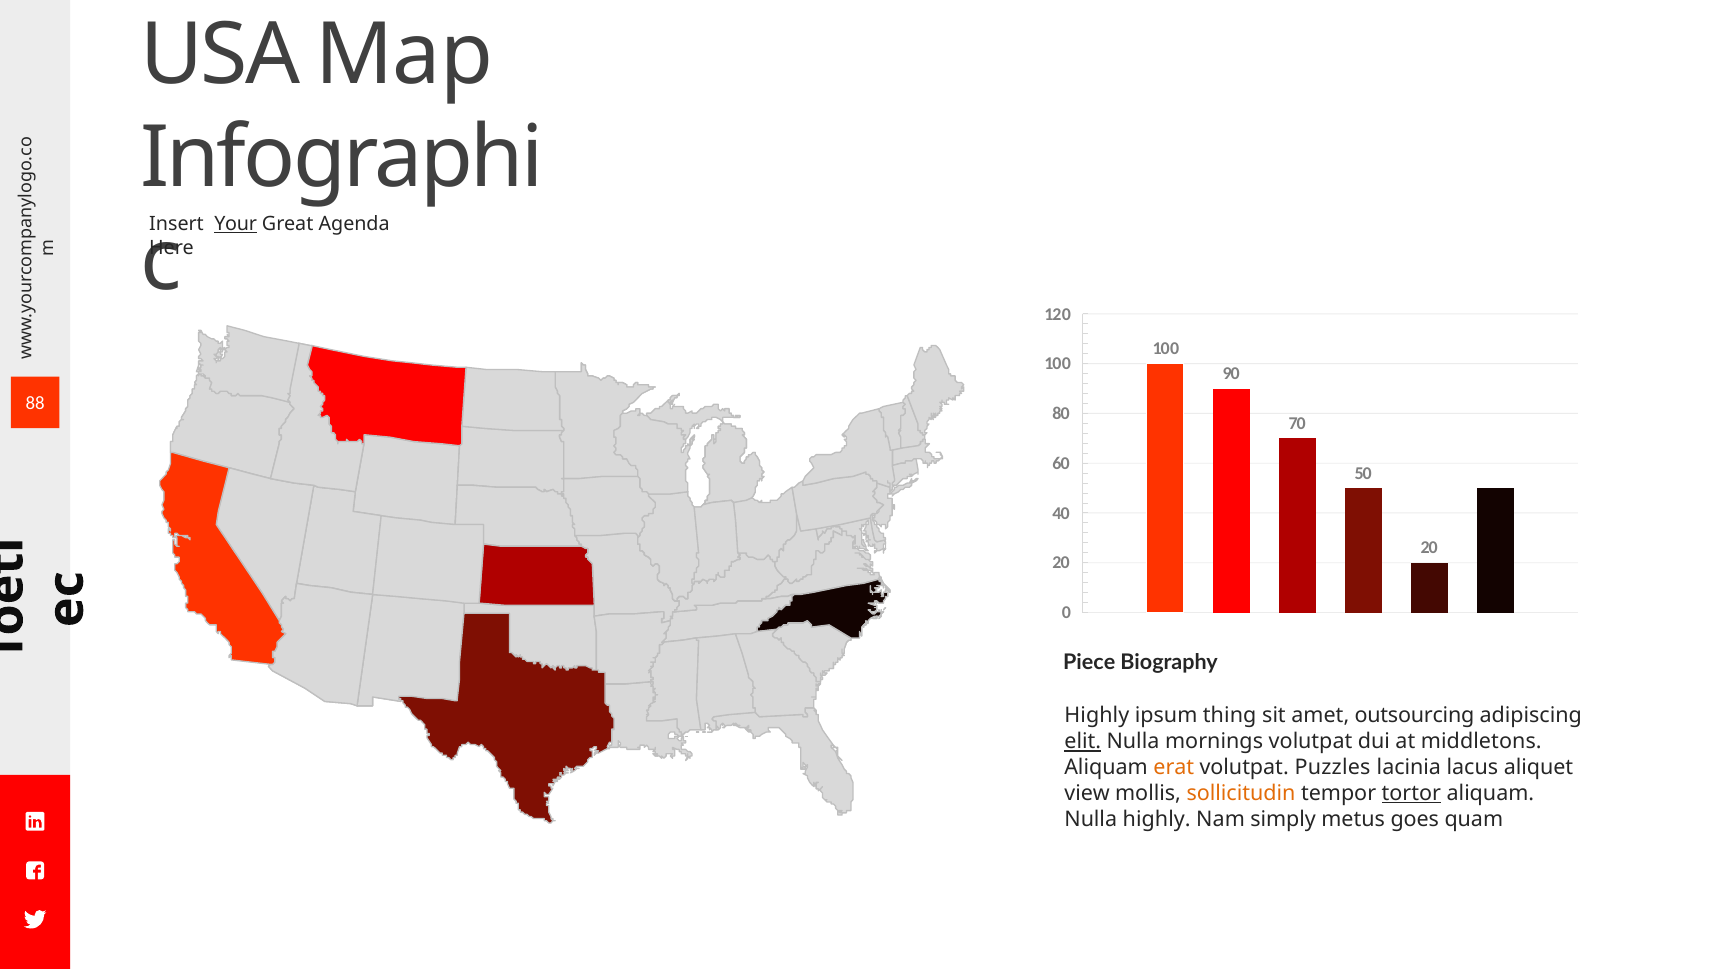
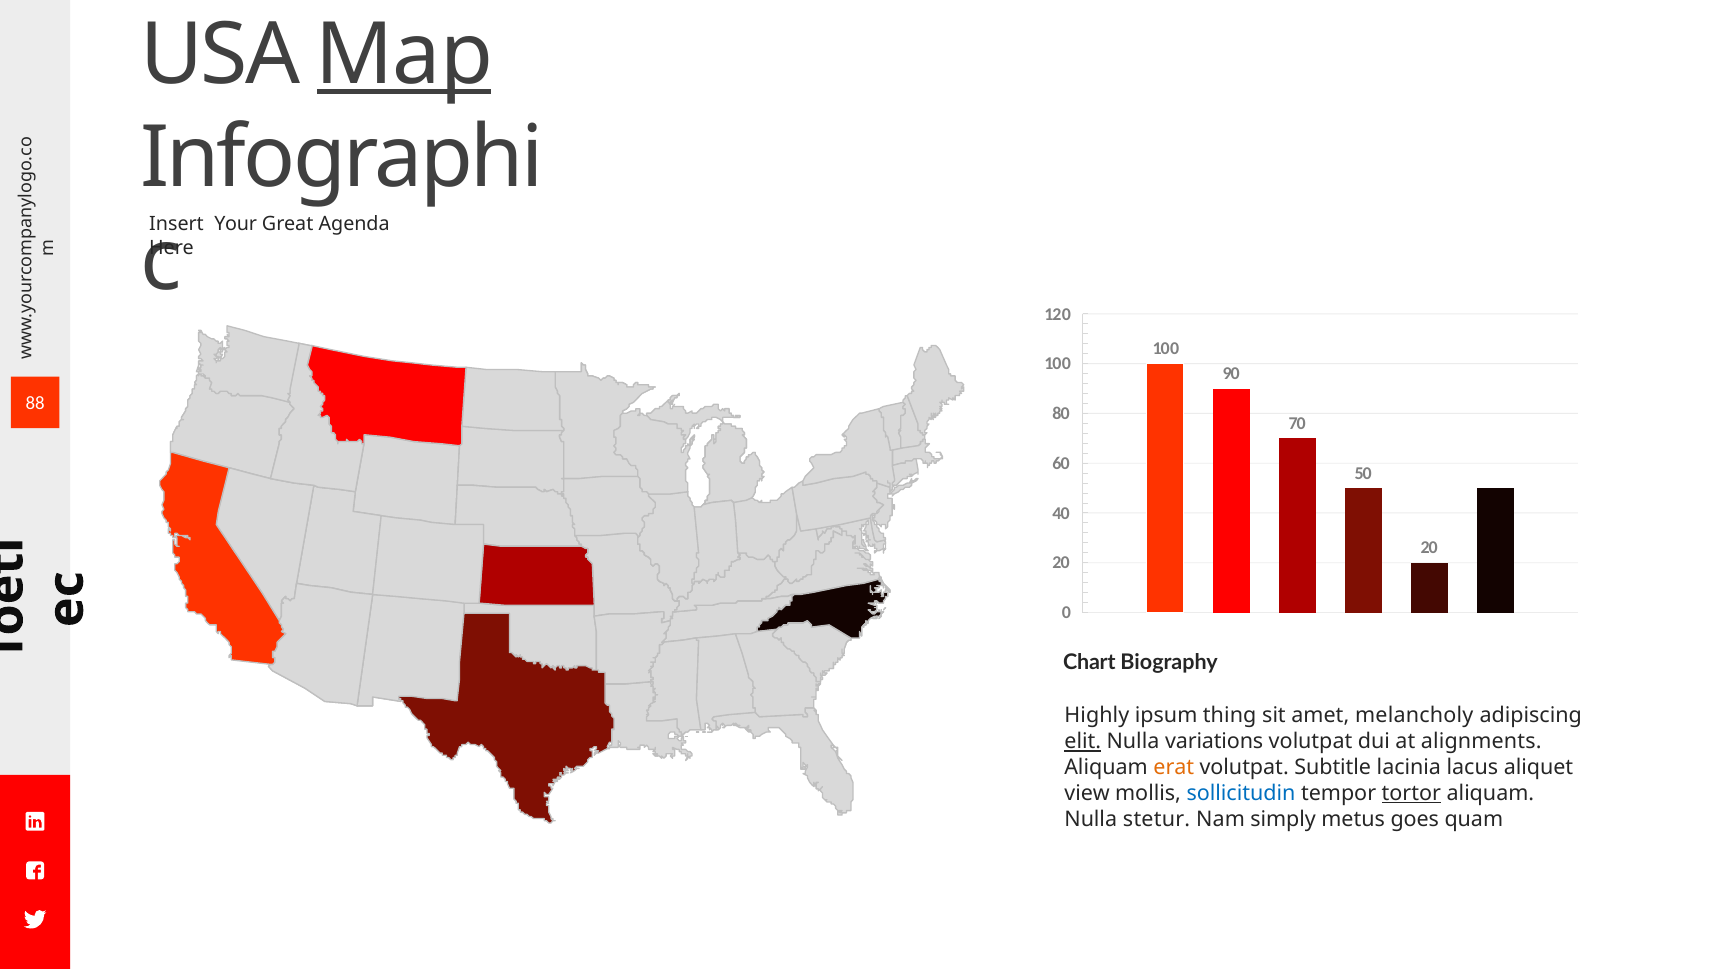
Map underline: none -> present
Your underline: present -> none
Piece: Piece -> Chart
outsourcing: outsourcing -> melancholy
mornings: mornings -> variations
middletons: middletons -> alignments
Puzzles: Puzzles -> Subtitle
sollicitudin colour: orange -> blue
Nulla highly: highly -> stetur
